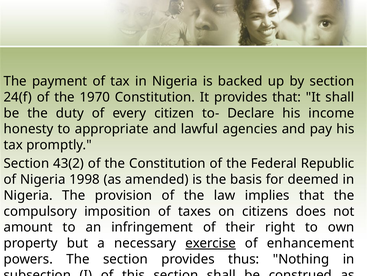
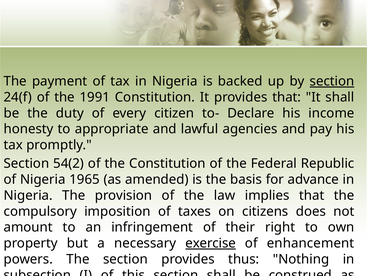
section at (332, 81) underline: none -> present
1970: 1970 -> 1991
43(2: 43(2 -> 54(2
1998: 1998 -> 1965
deemed: deemed -> advance
